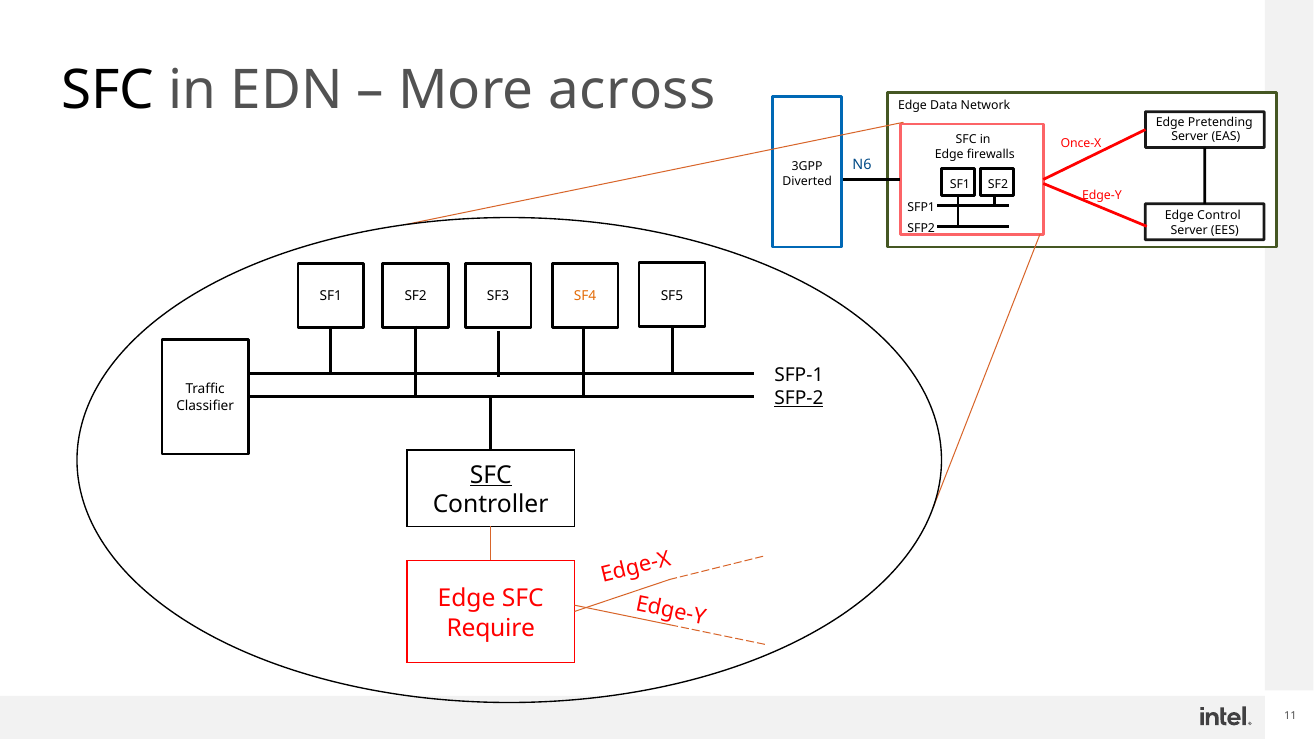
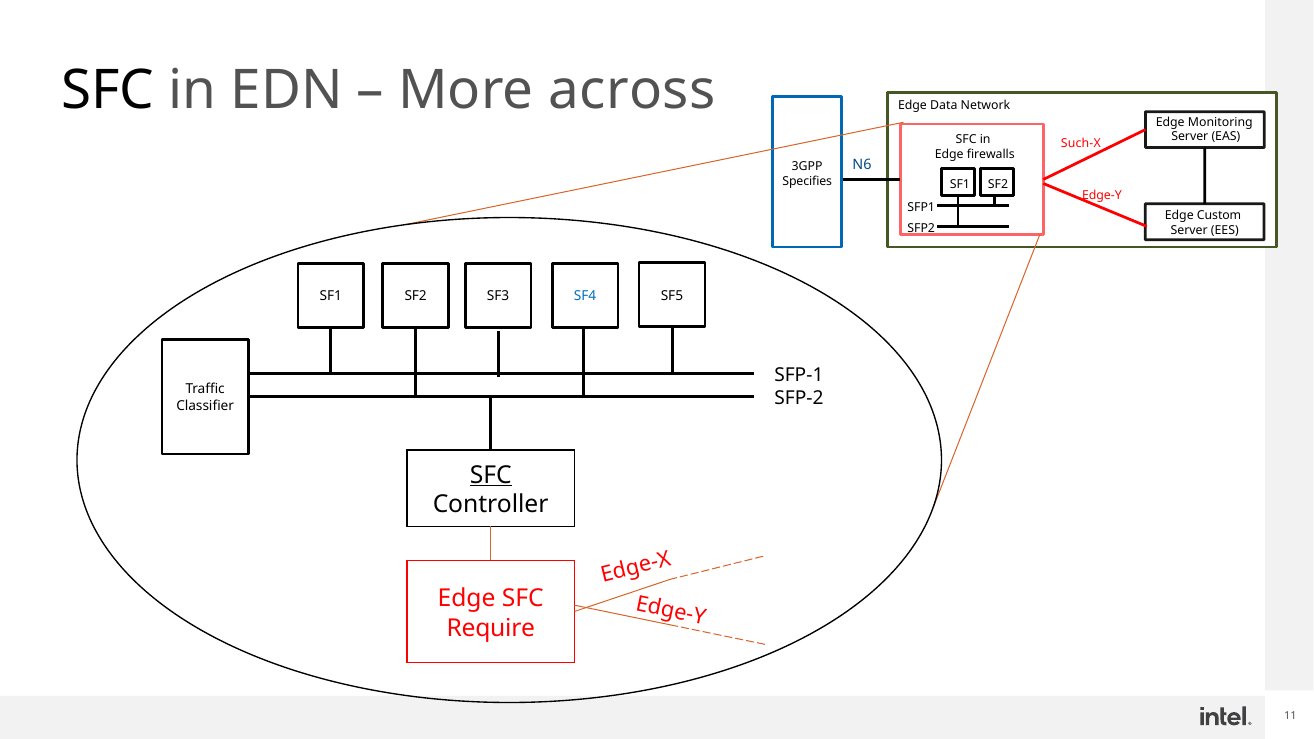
Pretending: Pretending -> Monitoring
Once-X: Once-X -> Such-X
Diverted: Diverted -> Specifies
Control: Control -> Custom
SF4 colour: orange -> blue
SFP-2 underline: present -> none
